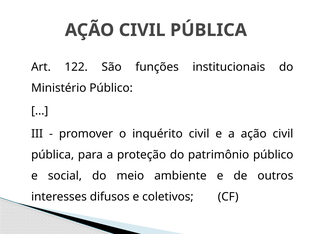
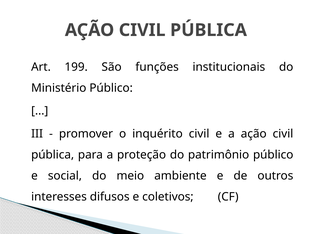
122: 122 -> 199
